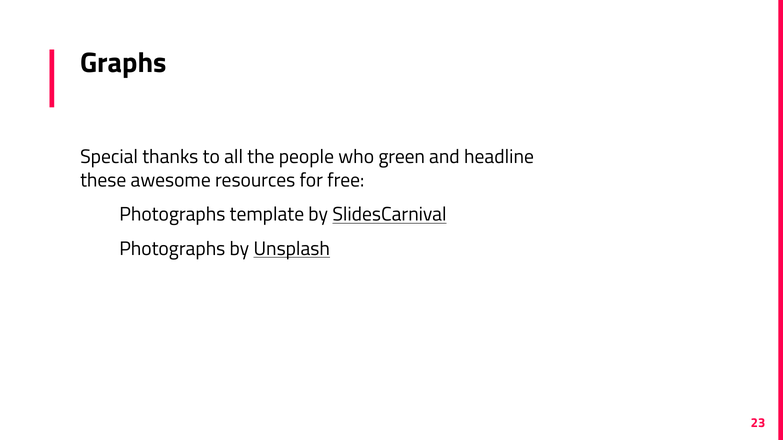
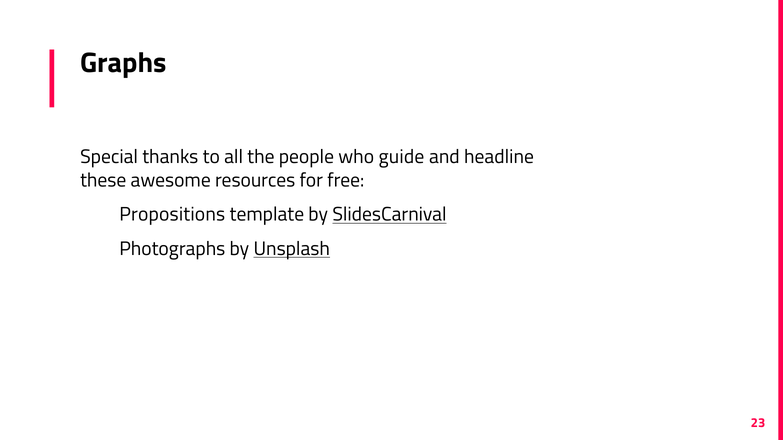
green: green -> guide
Photographs at (172, 215): Photographs -> Propositions
